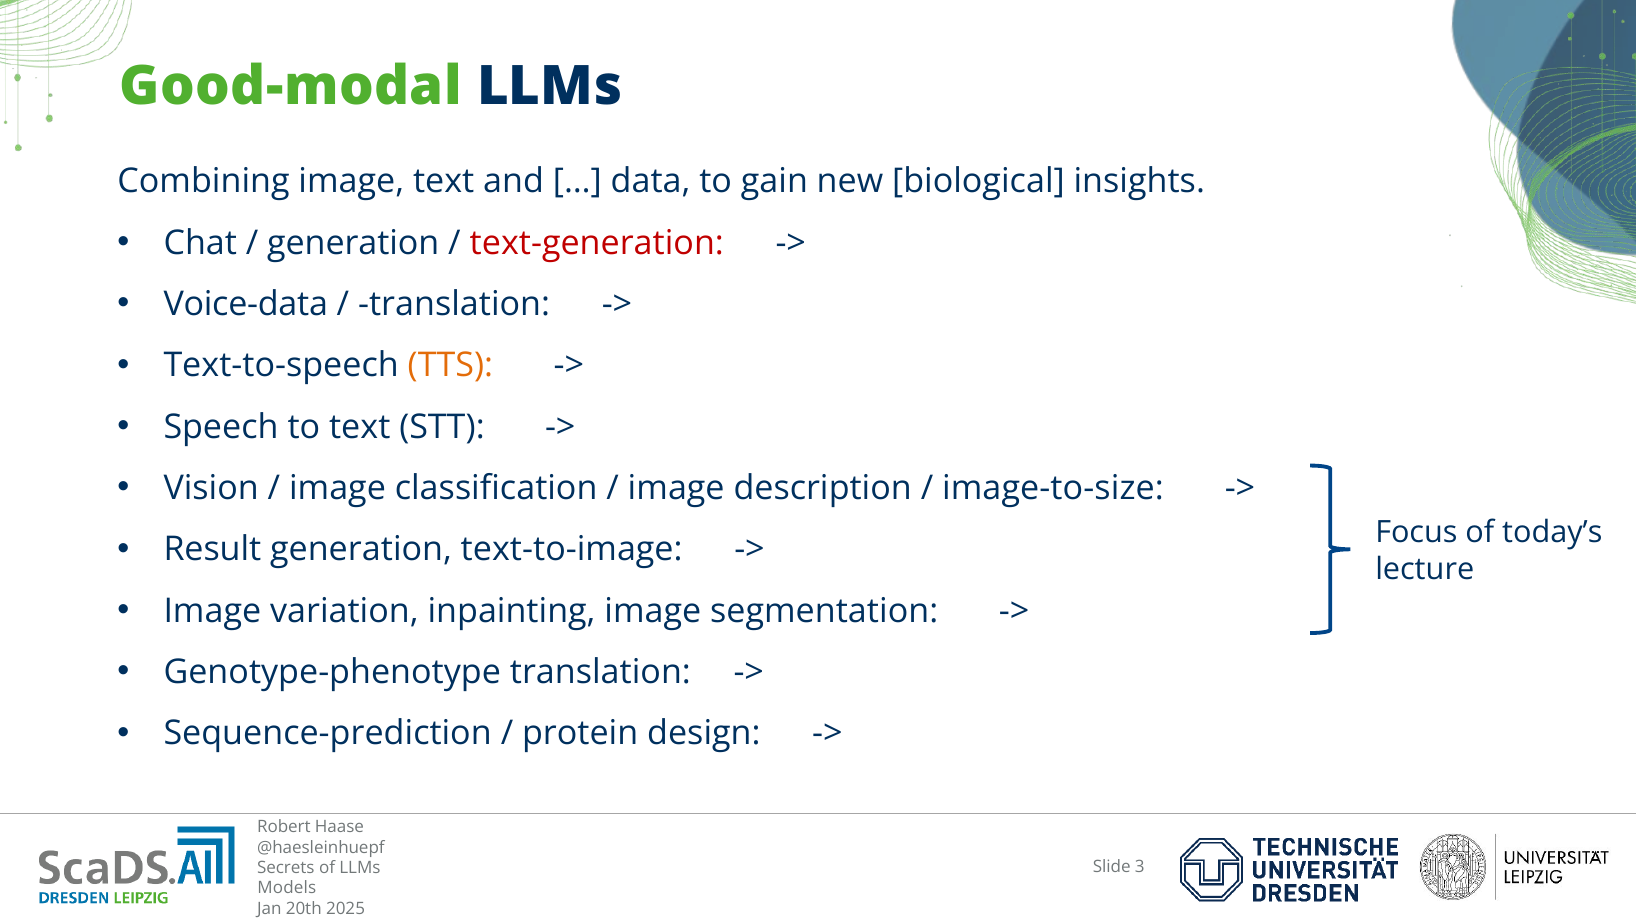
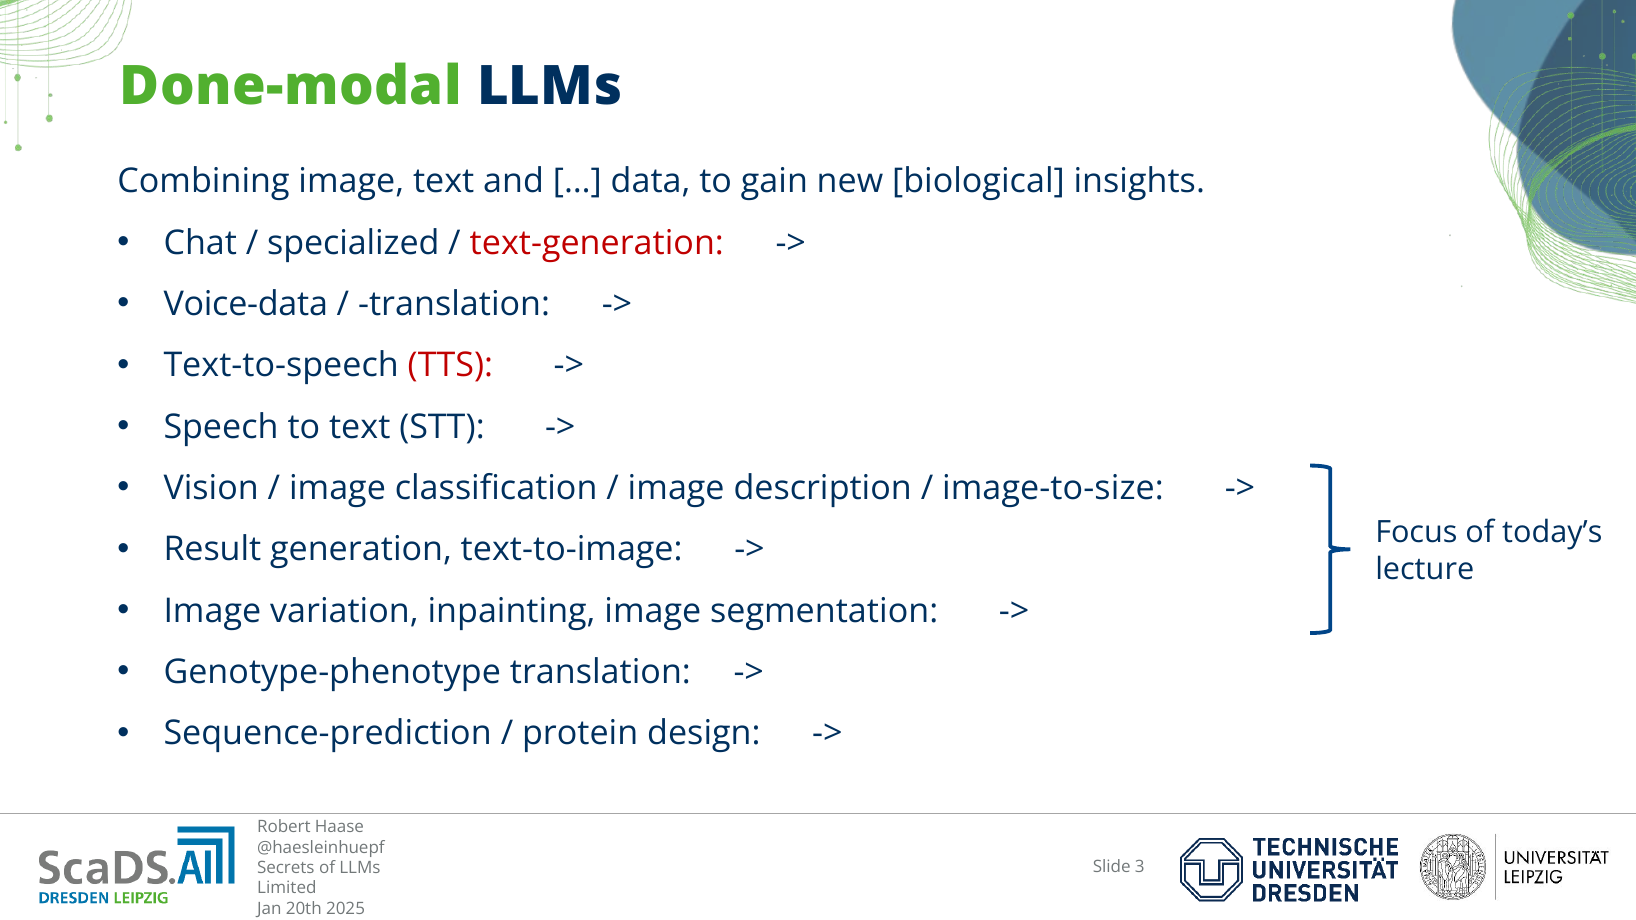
Good-modal: Good-modal -> Done-modal
generation at (353, 243): generation -> specialized
TTS colour: orange -> red
Models: Models -> Limited
